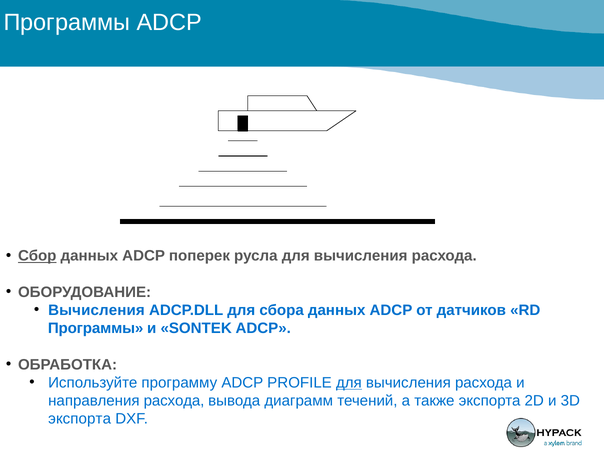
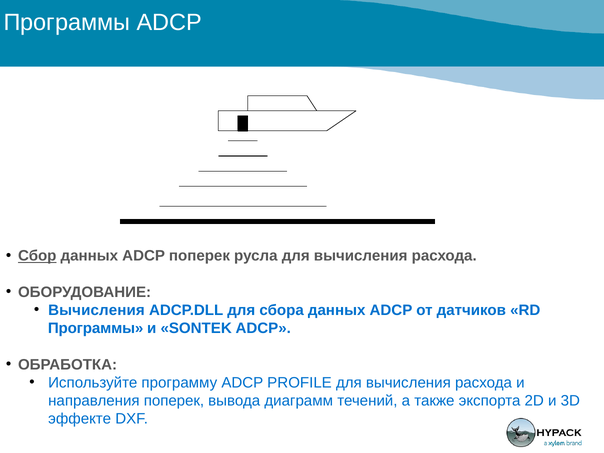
для at (349, 383) underline: present -> none
направления расхода: расхода -> поперек
экспорта at (80, 419): экспорта -> эффекте
